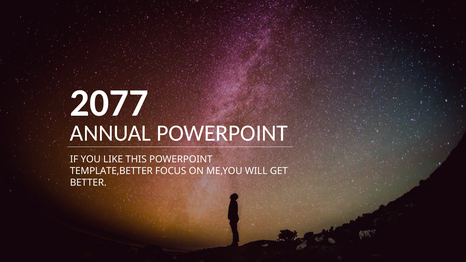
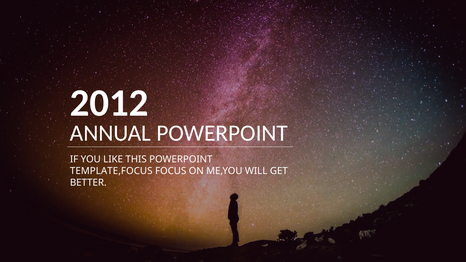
2077: 2077 -> 2012
TEMPLATE,BETTER: TEMPLATE,BETTER -> TEMPLATE,FOCUS
